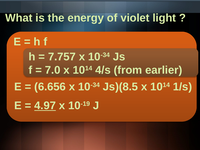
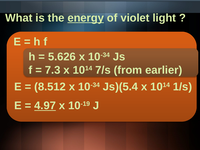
energy underline: none -> present
7.757: 7.757 -> 5.626
7.0: 7.0 -> 7.3
4/s: 4/s -> 7/s
6.656: 6.656 -> 8.512
Js)(8.5: Js)(8.5 -> Js)(5.4
